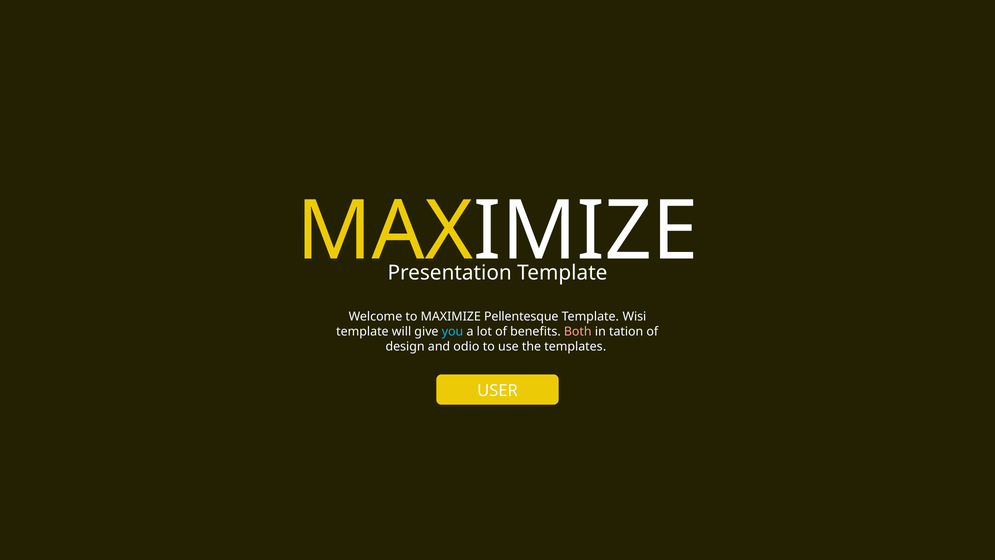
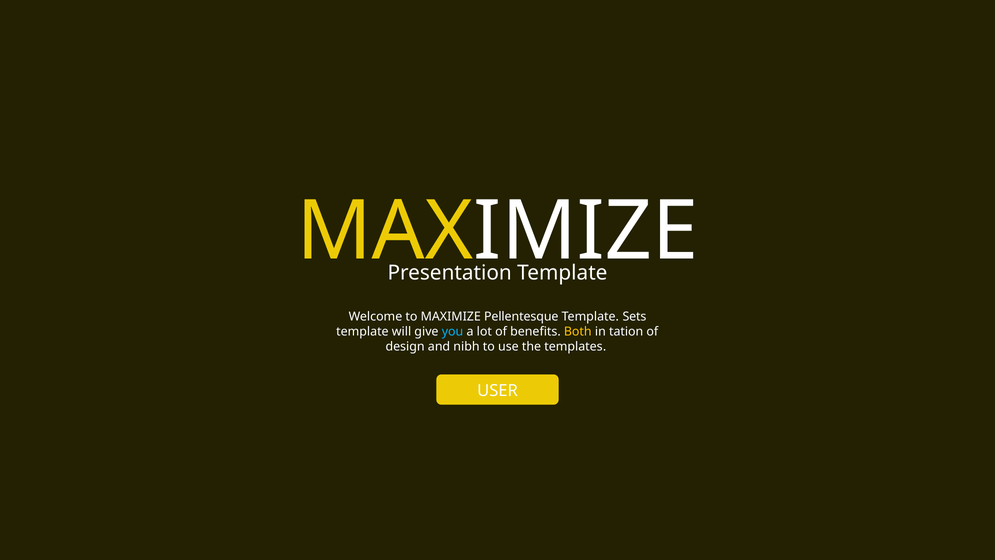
Wisi: Wisi -> Sets
Both colour: pink -> yellow
odio: odio -> nibh
